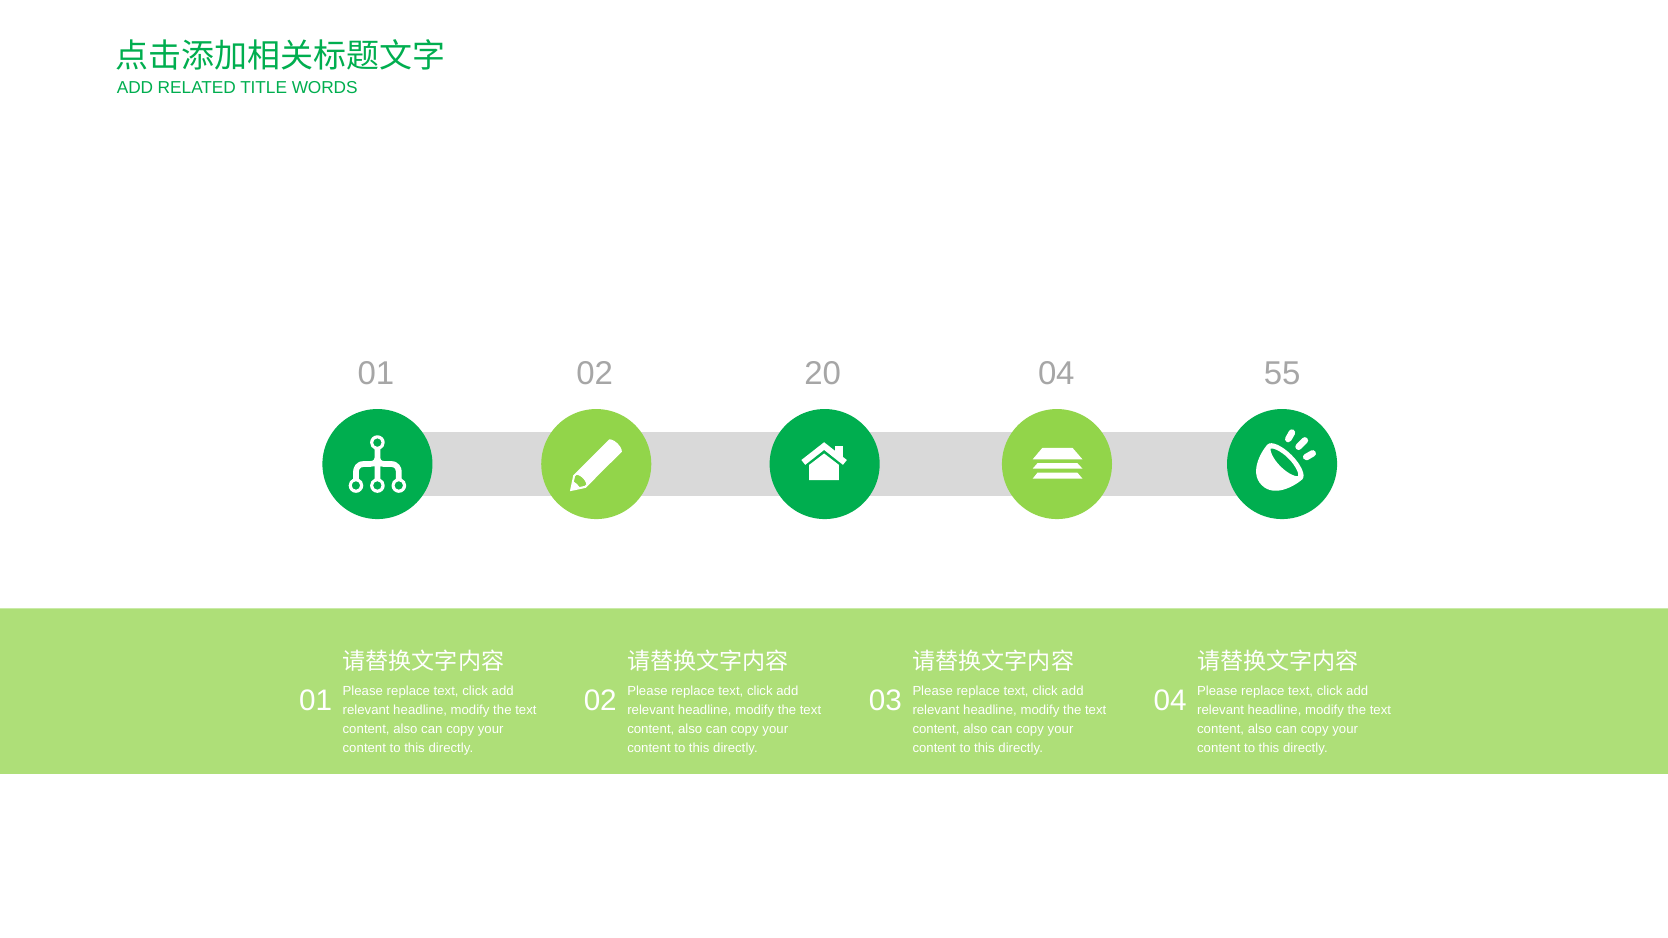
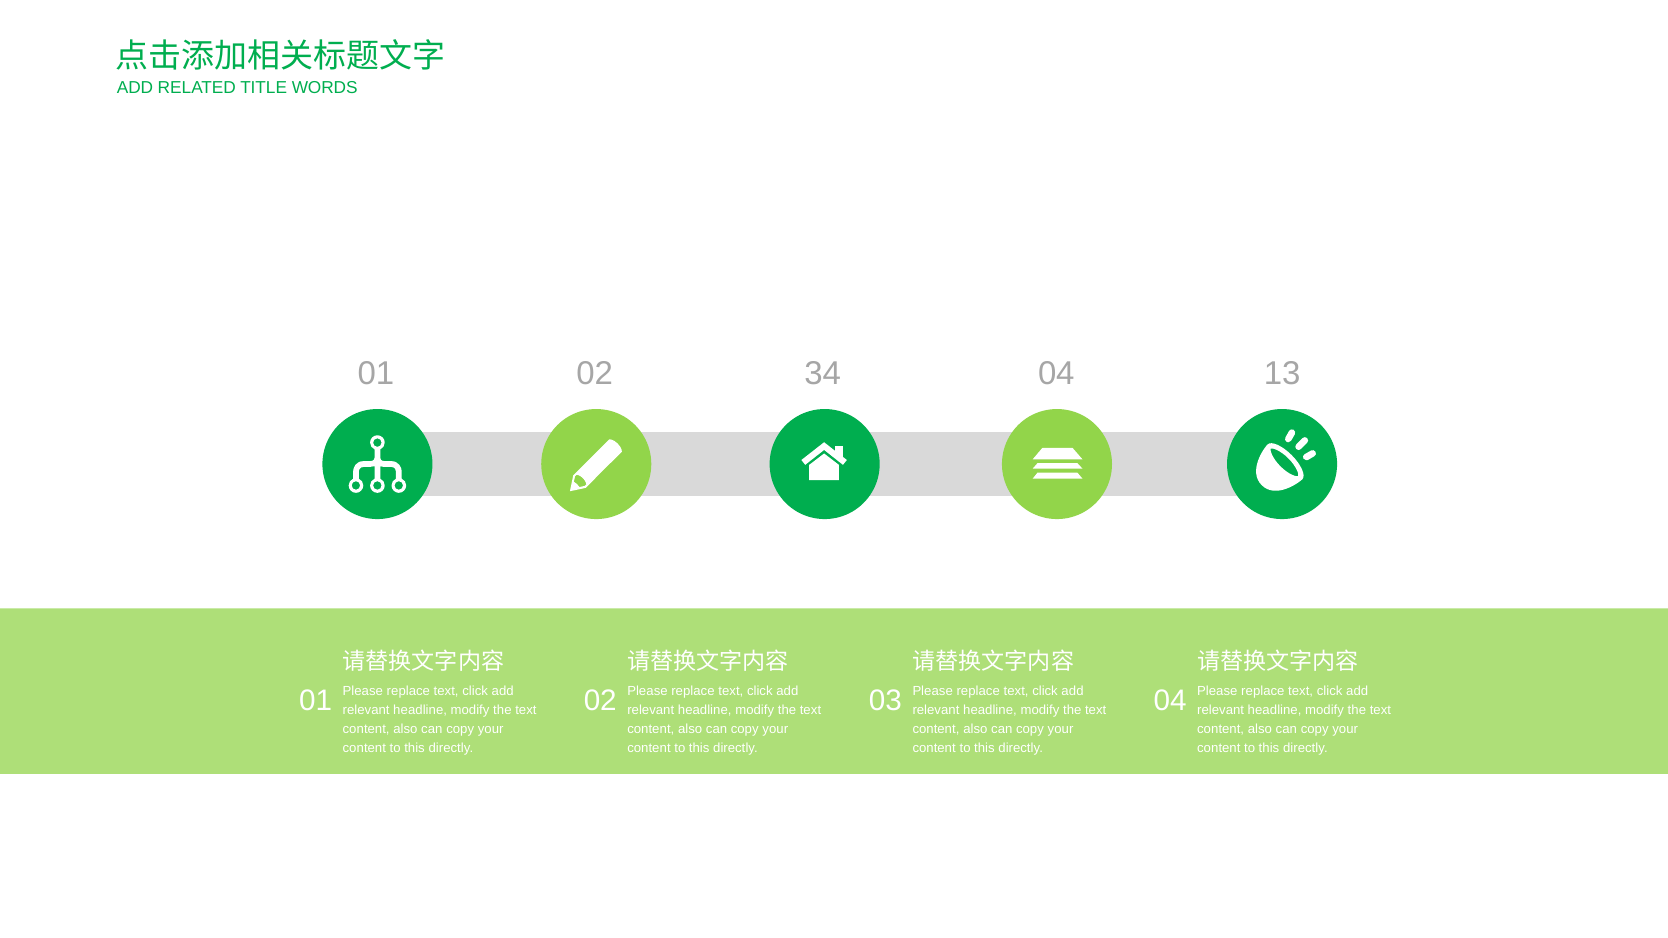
20: 20 -> 34
55: 55 -> 13
